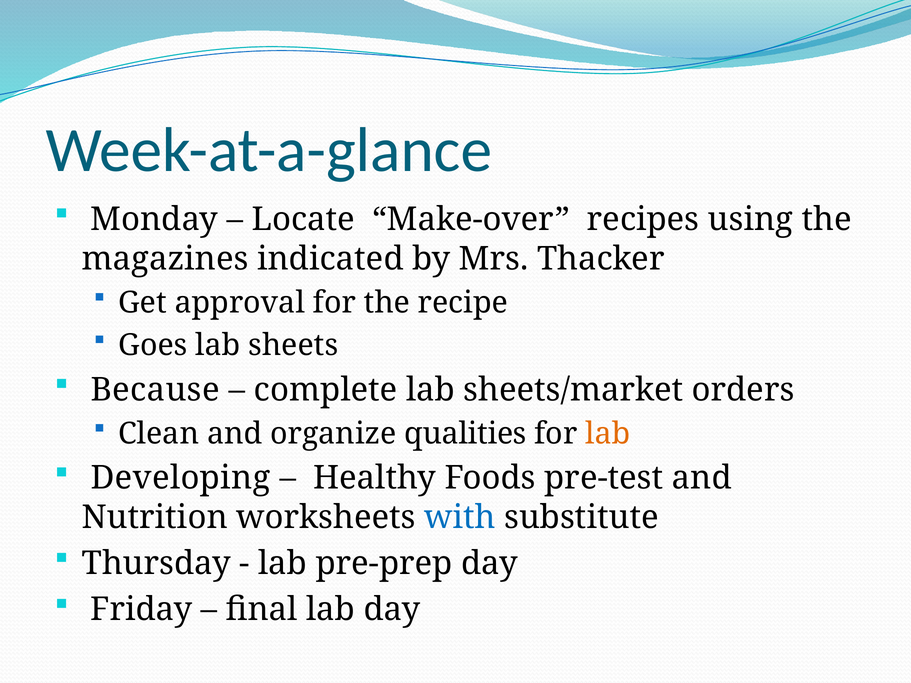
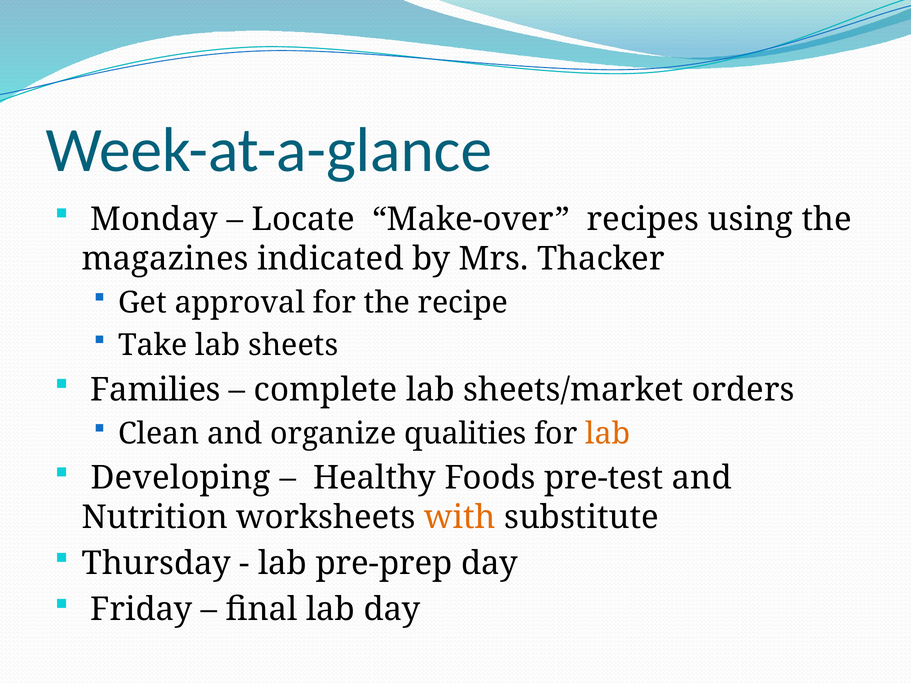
Goes: Goes -> Take
Because: Because -> Families
with colour: blue -> orange
